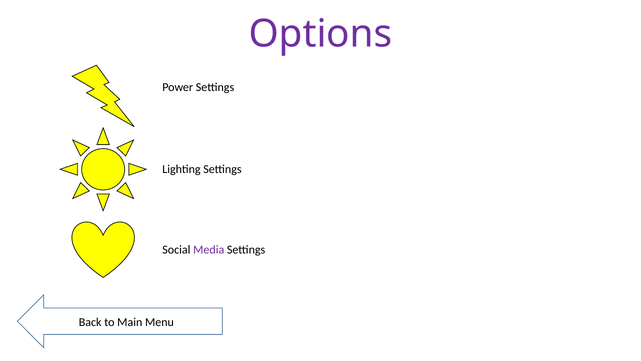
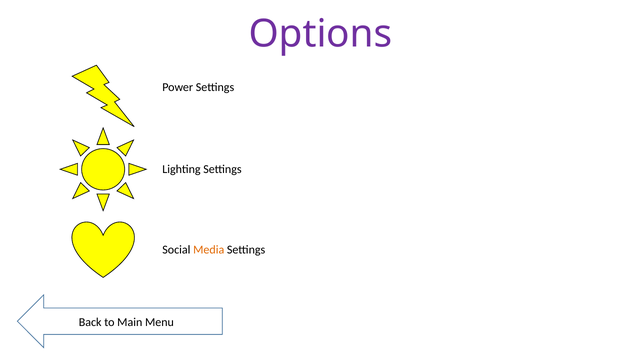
Media colour: purple -> orange
